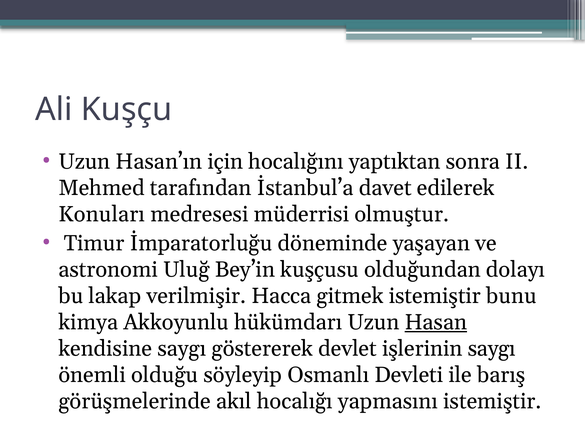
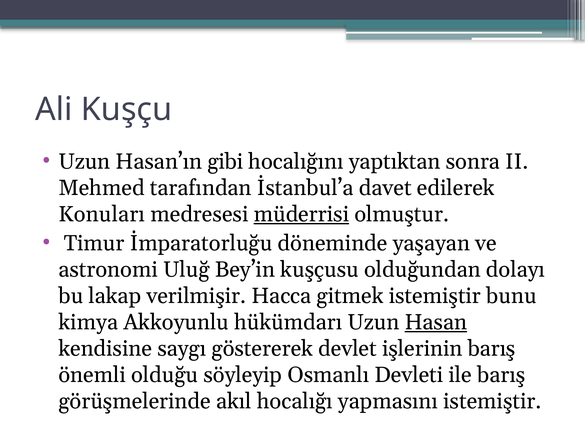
için: için -> gibi
müderrisi underline: none -> present
işlerinin saygı: saygı -> barış
